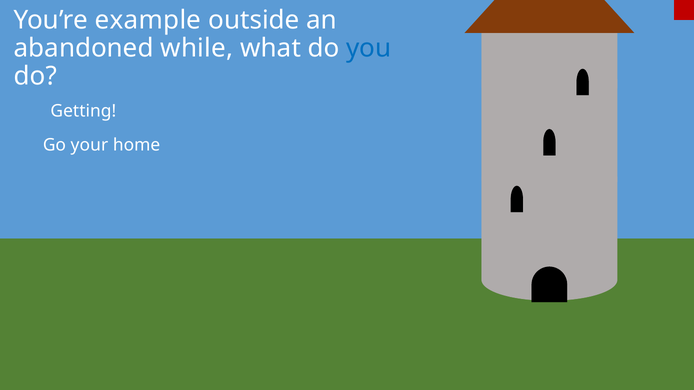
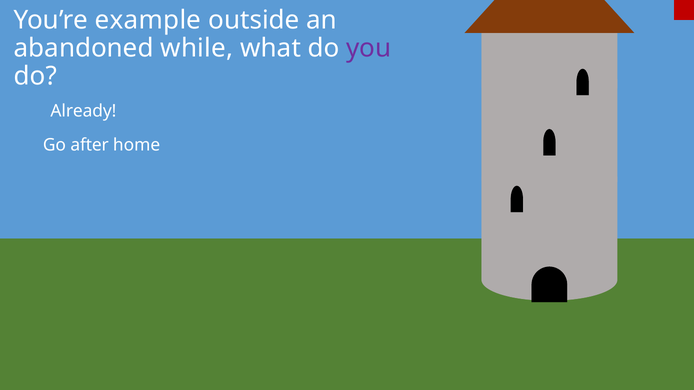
you colour: blue -> purple
Getting: Getting -> Already
your: your -> after
